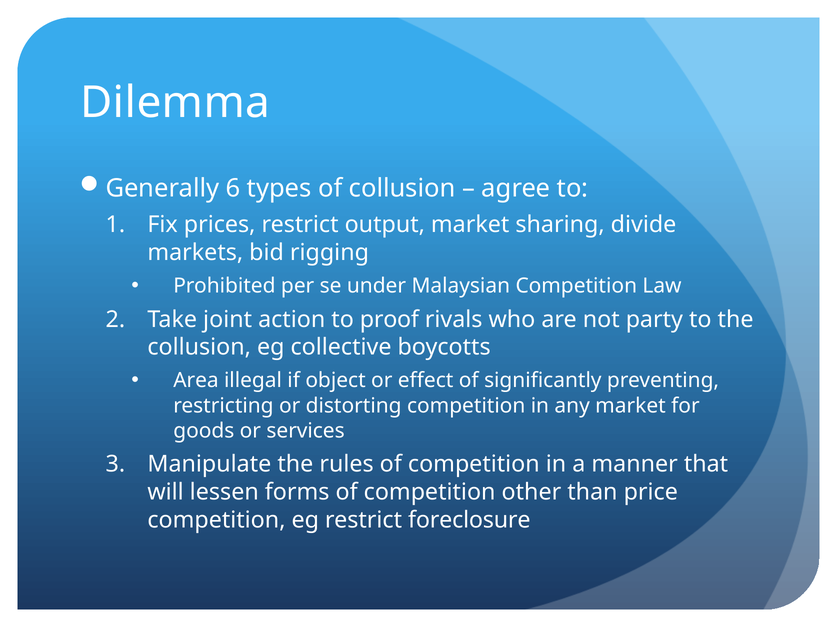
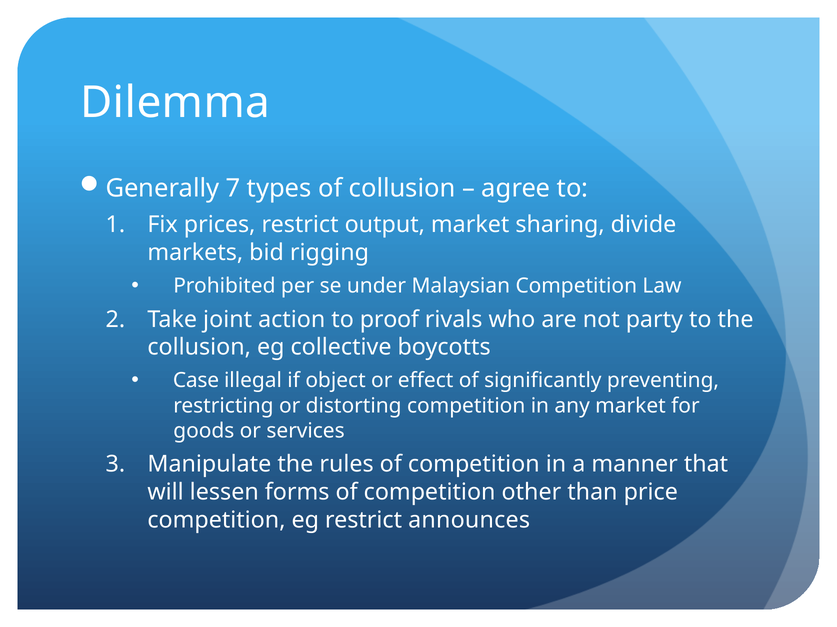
6: 6 -> 7
Area: Area -> Case
foreclosure: foreclosure -> announces
